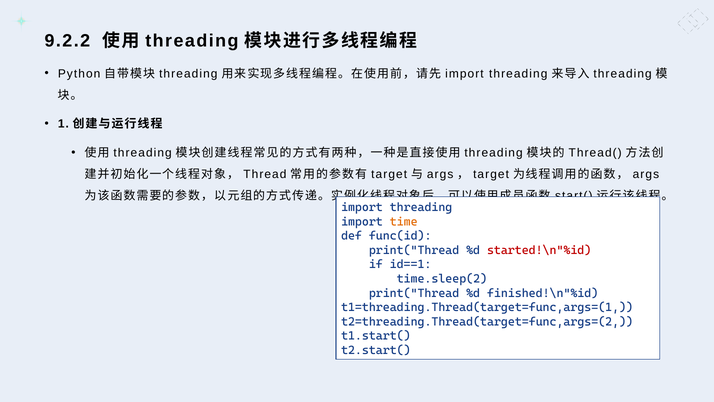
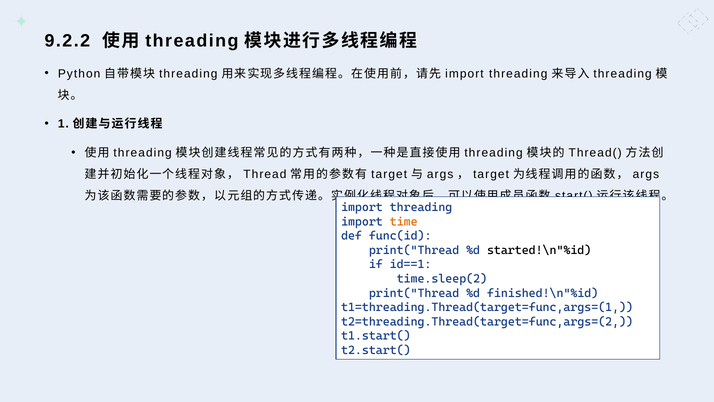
started!\n"%id colour: red -> black
